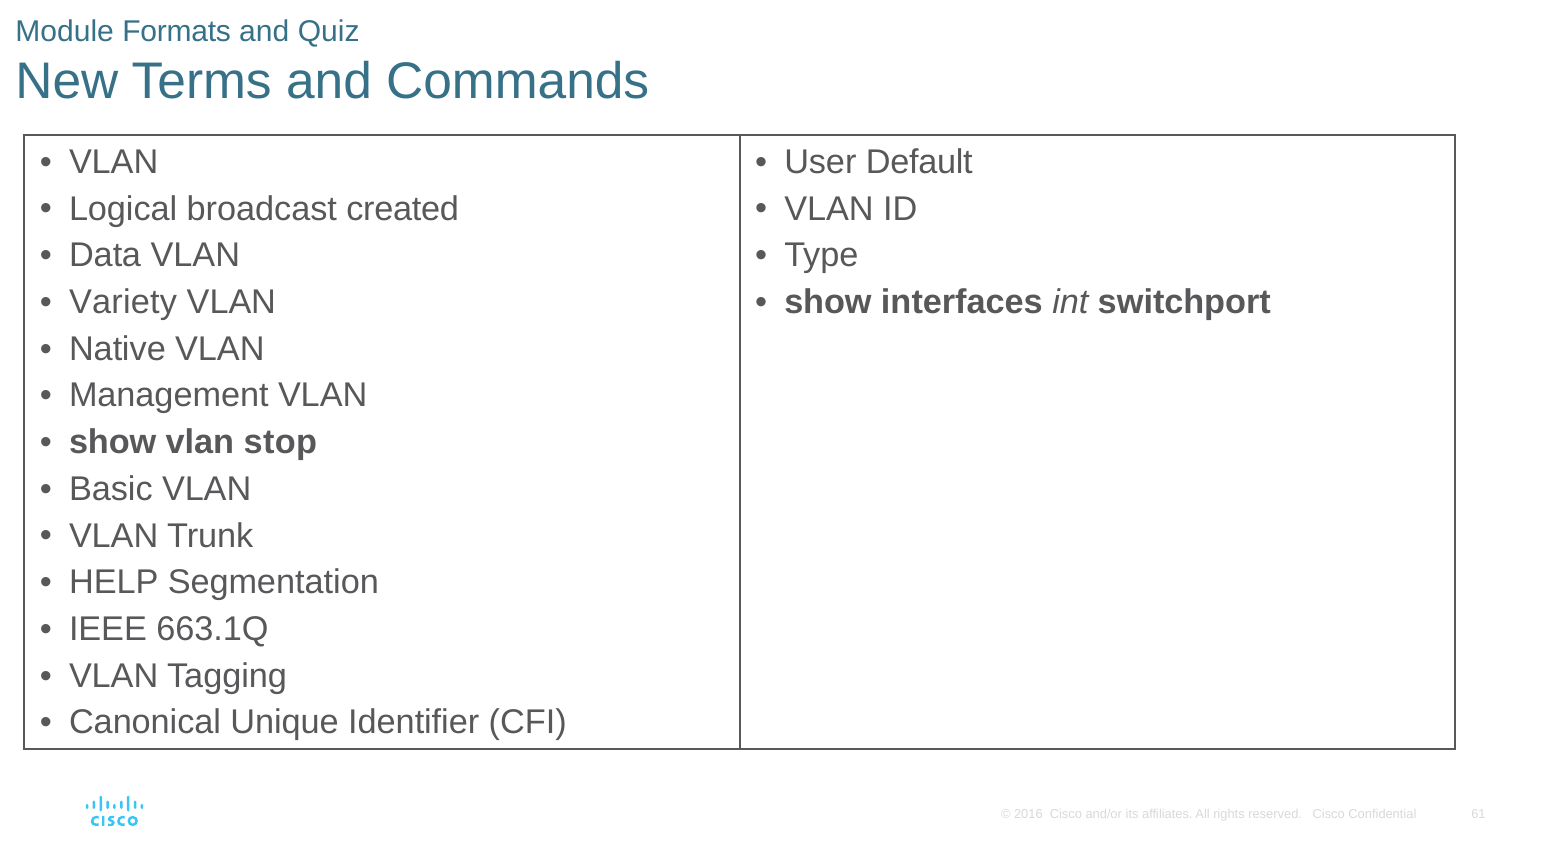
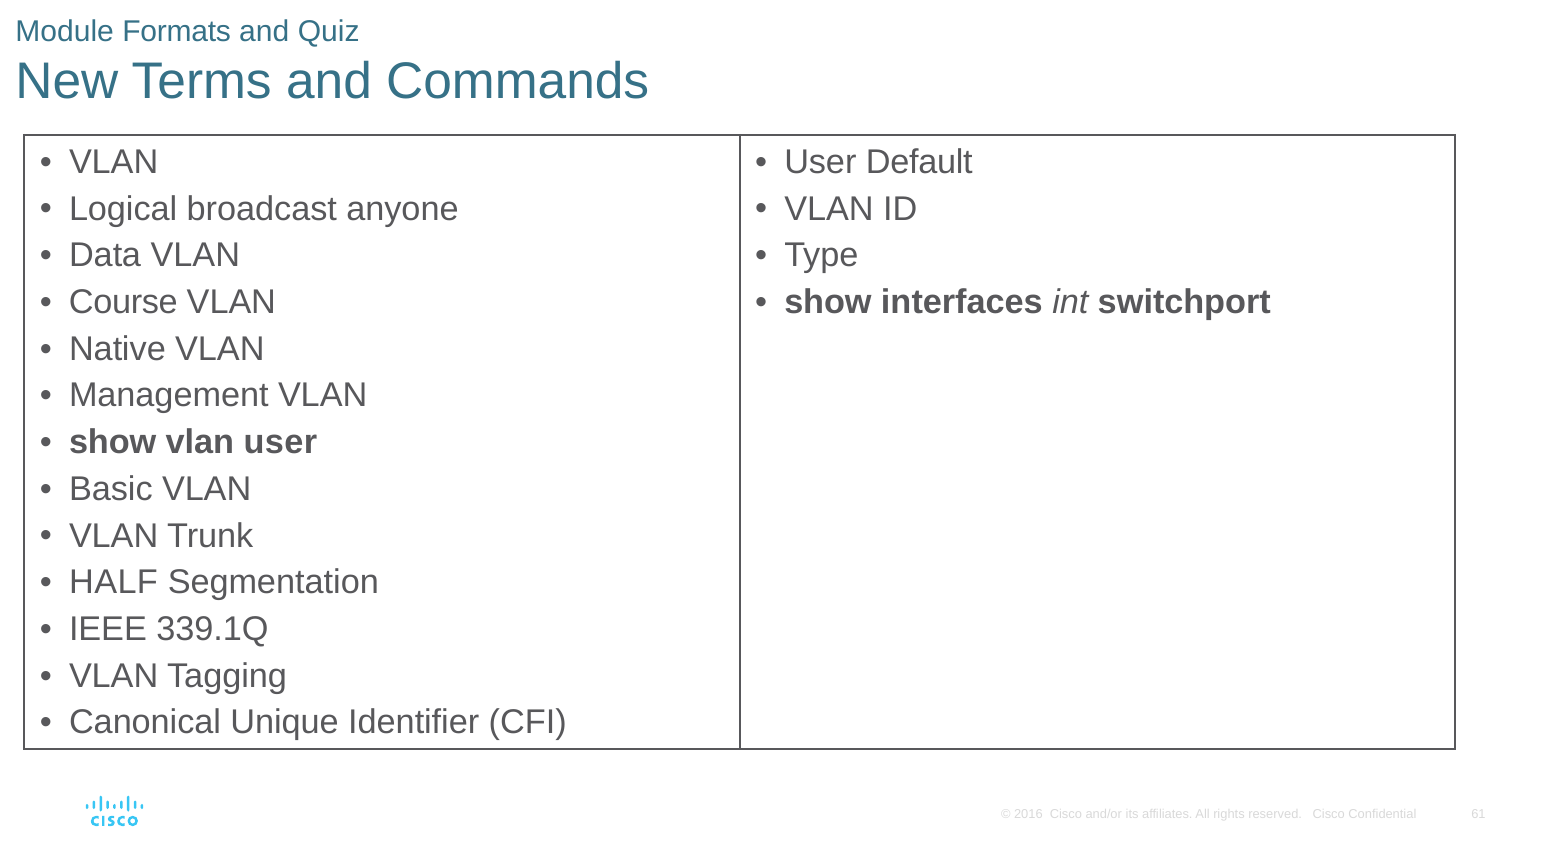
created: created -> anyone
Variety: Variety -> Course
vlan stop: stop -> user
HELP: HELP -> HALF
663.1Q: 663.1Q -> 339.1Q
